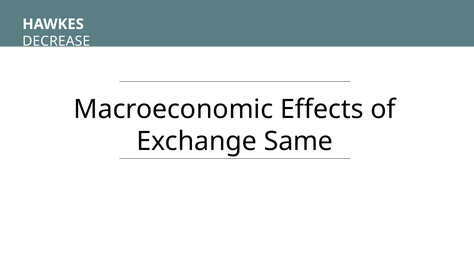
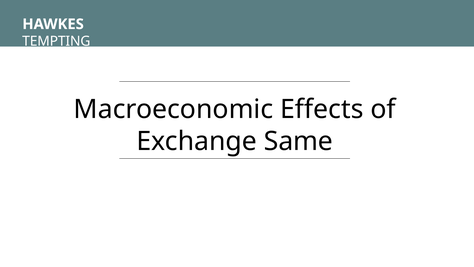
DECREASE: DECREASE -> TEMPTING
